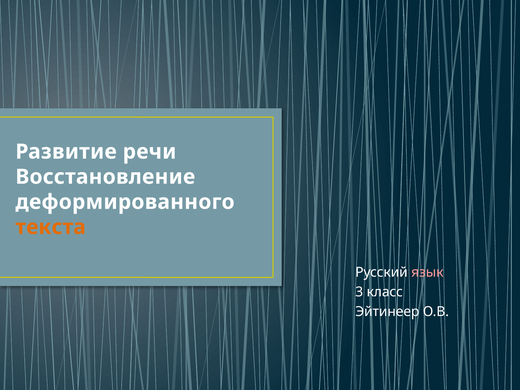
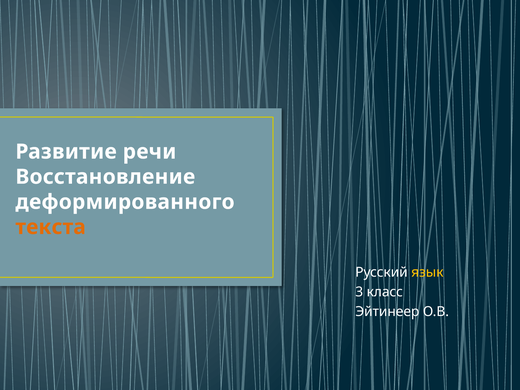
язык colour: pink -> yellow
